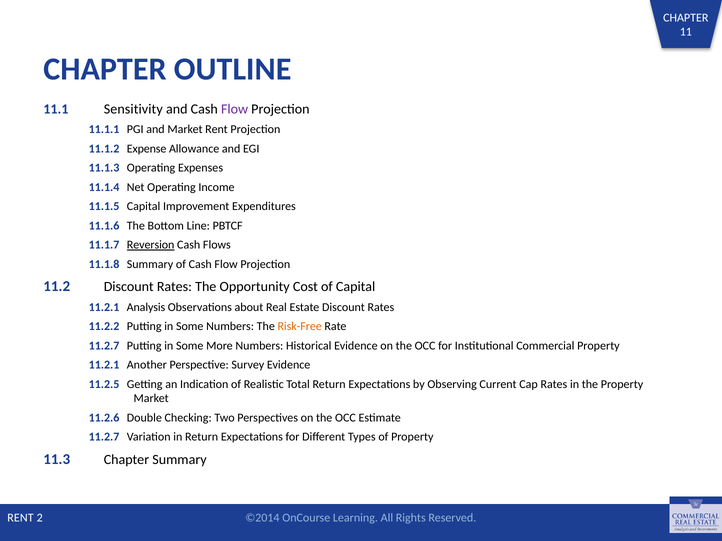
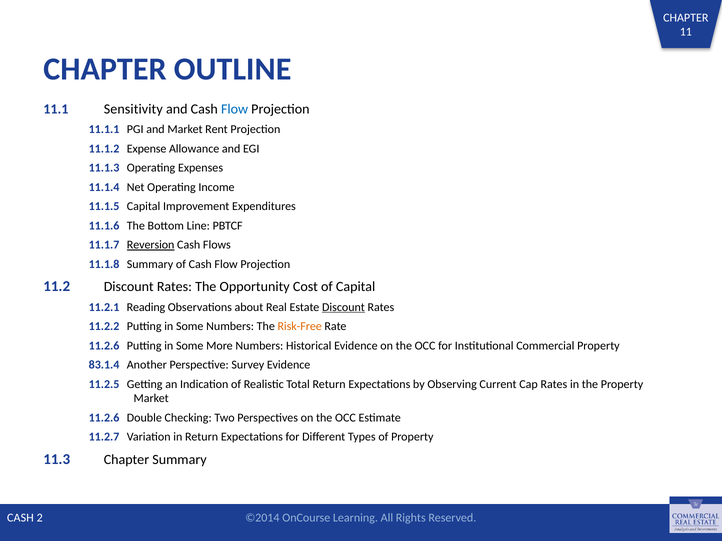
Flow at (235, 109) colour: purple -> blue
Analysis: Analysis -> Reading
Discount at (343, 307) underline: none -> present
11.2.7 at (104, 346): 11.2.7 -> 11.2.6
11.2.1 at (104, 365): 11.2.1 -> 83.1.4
RENT at (20, 518): RENT -> CASH
